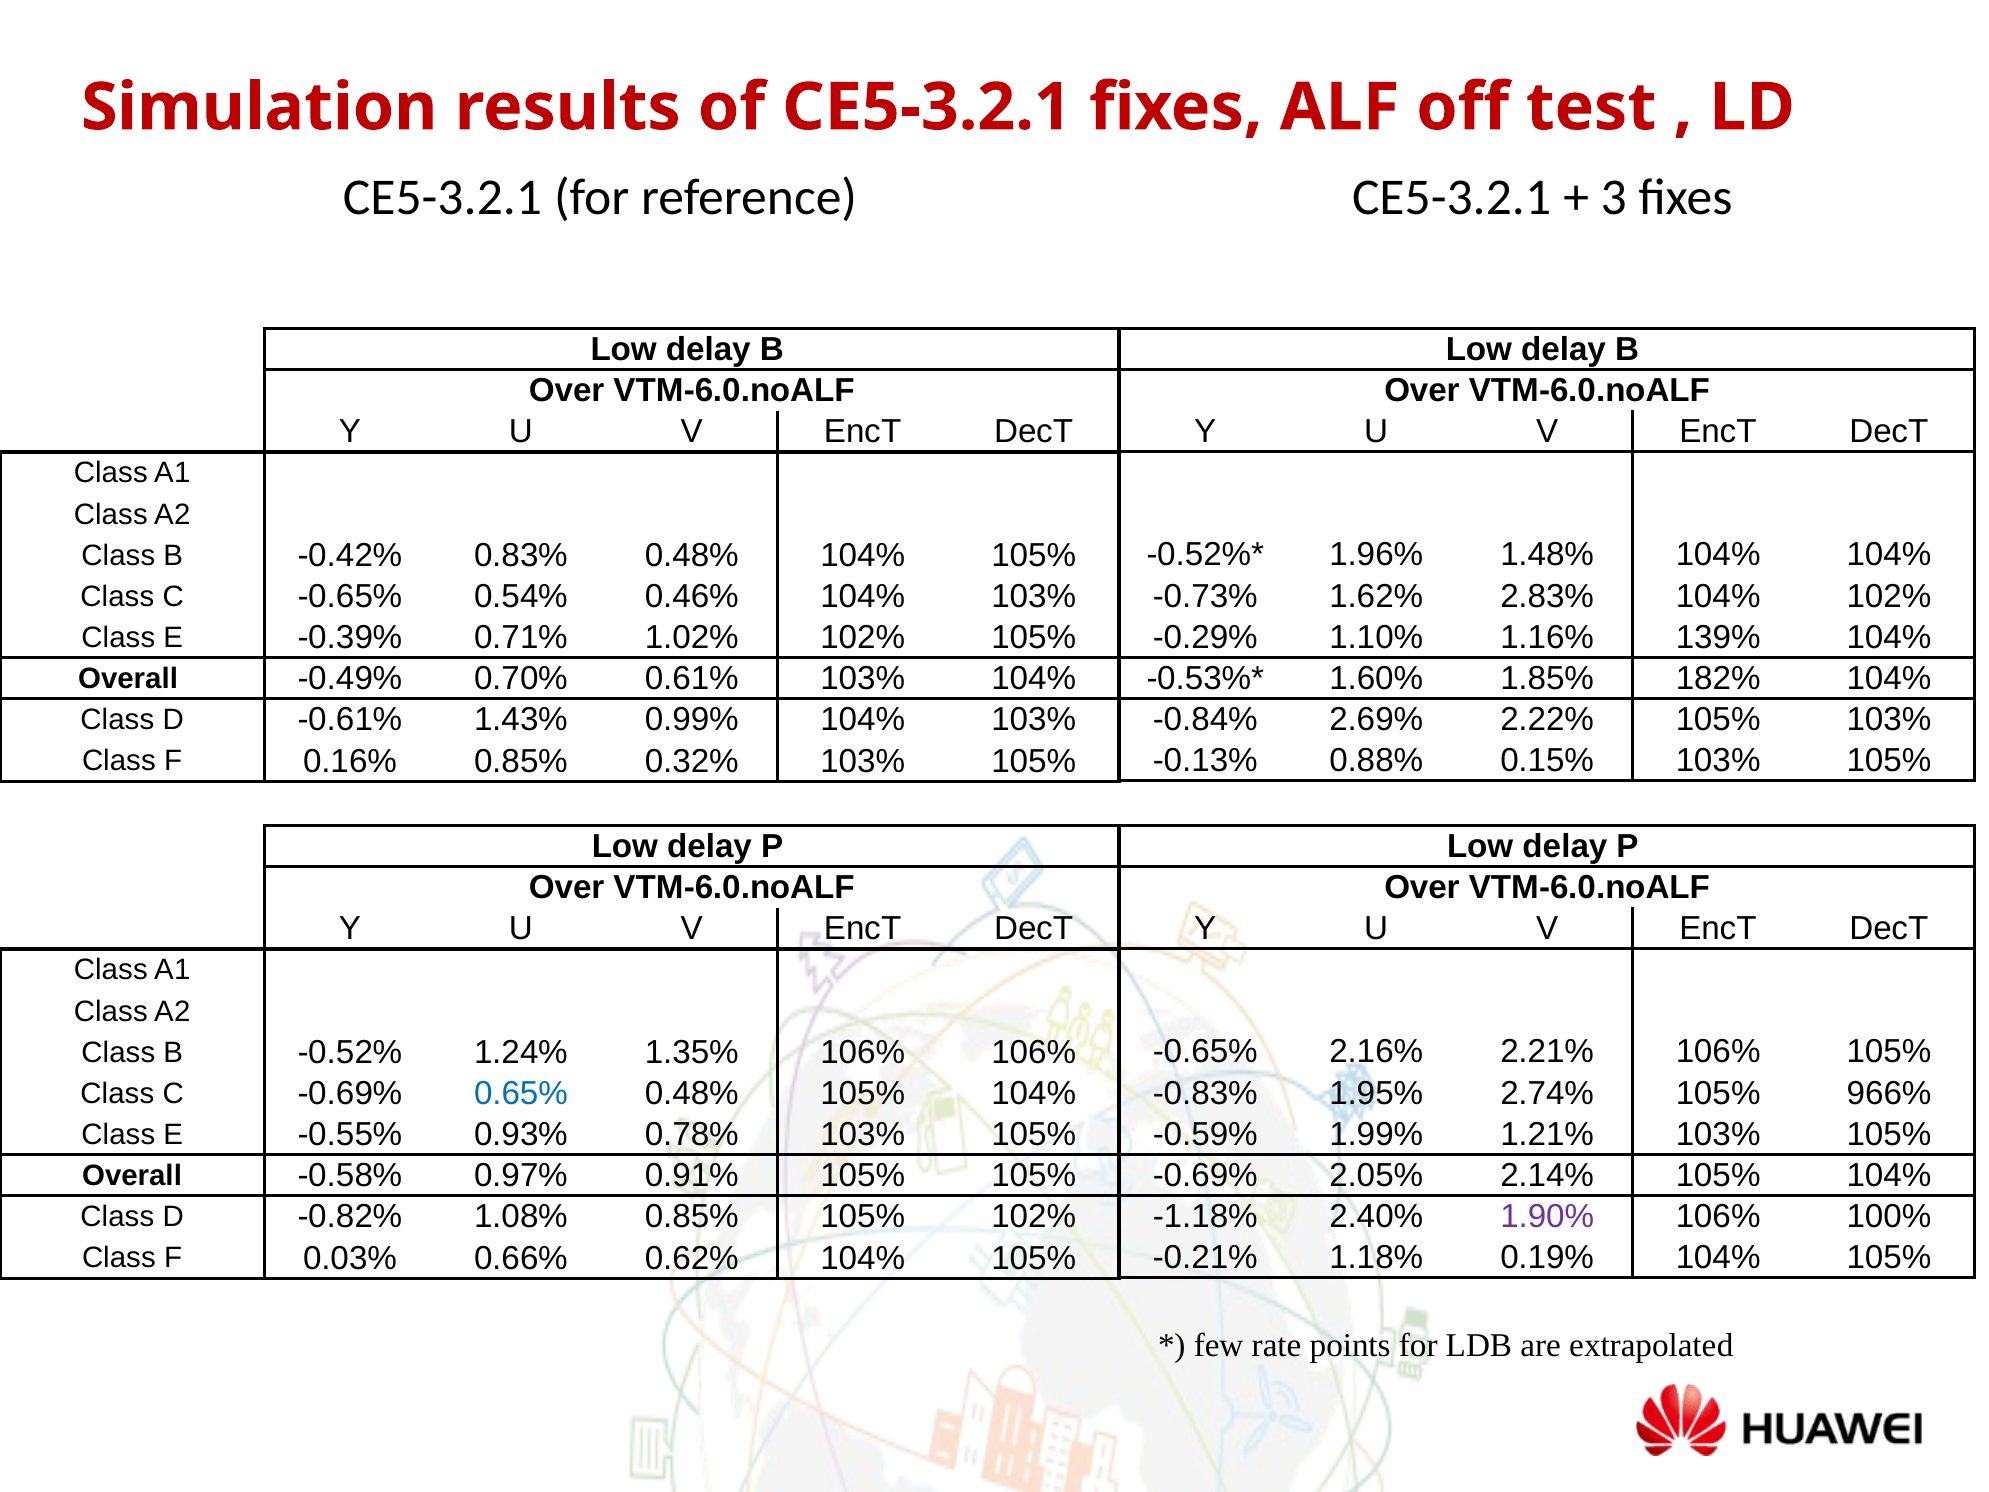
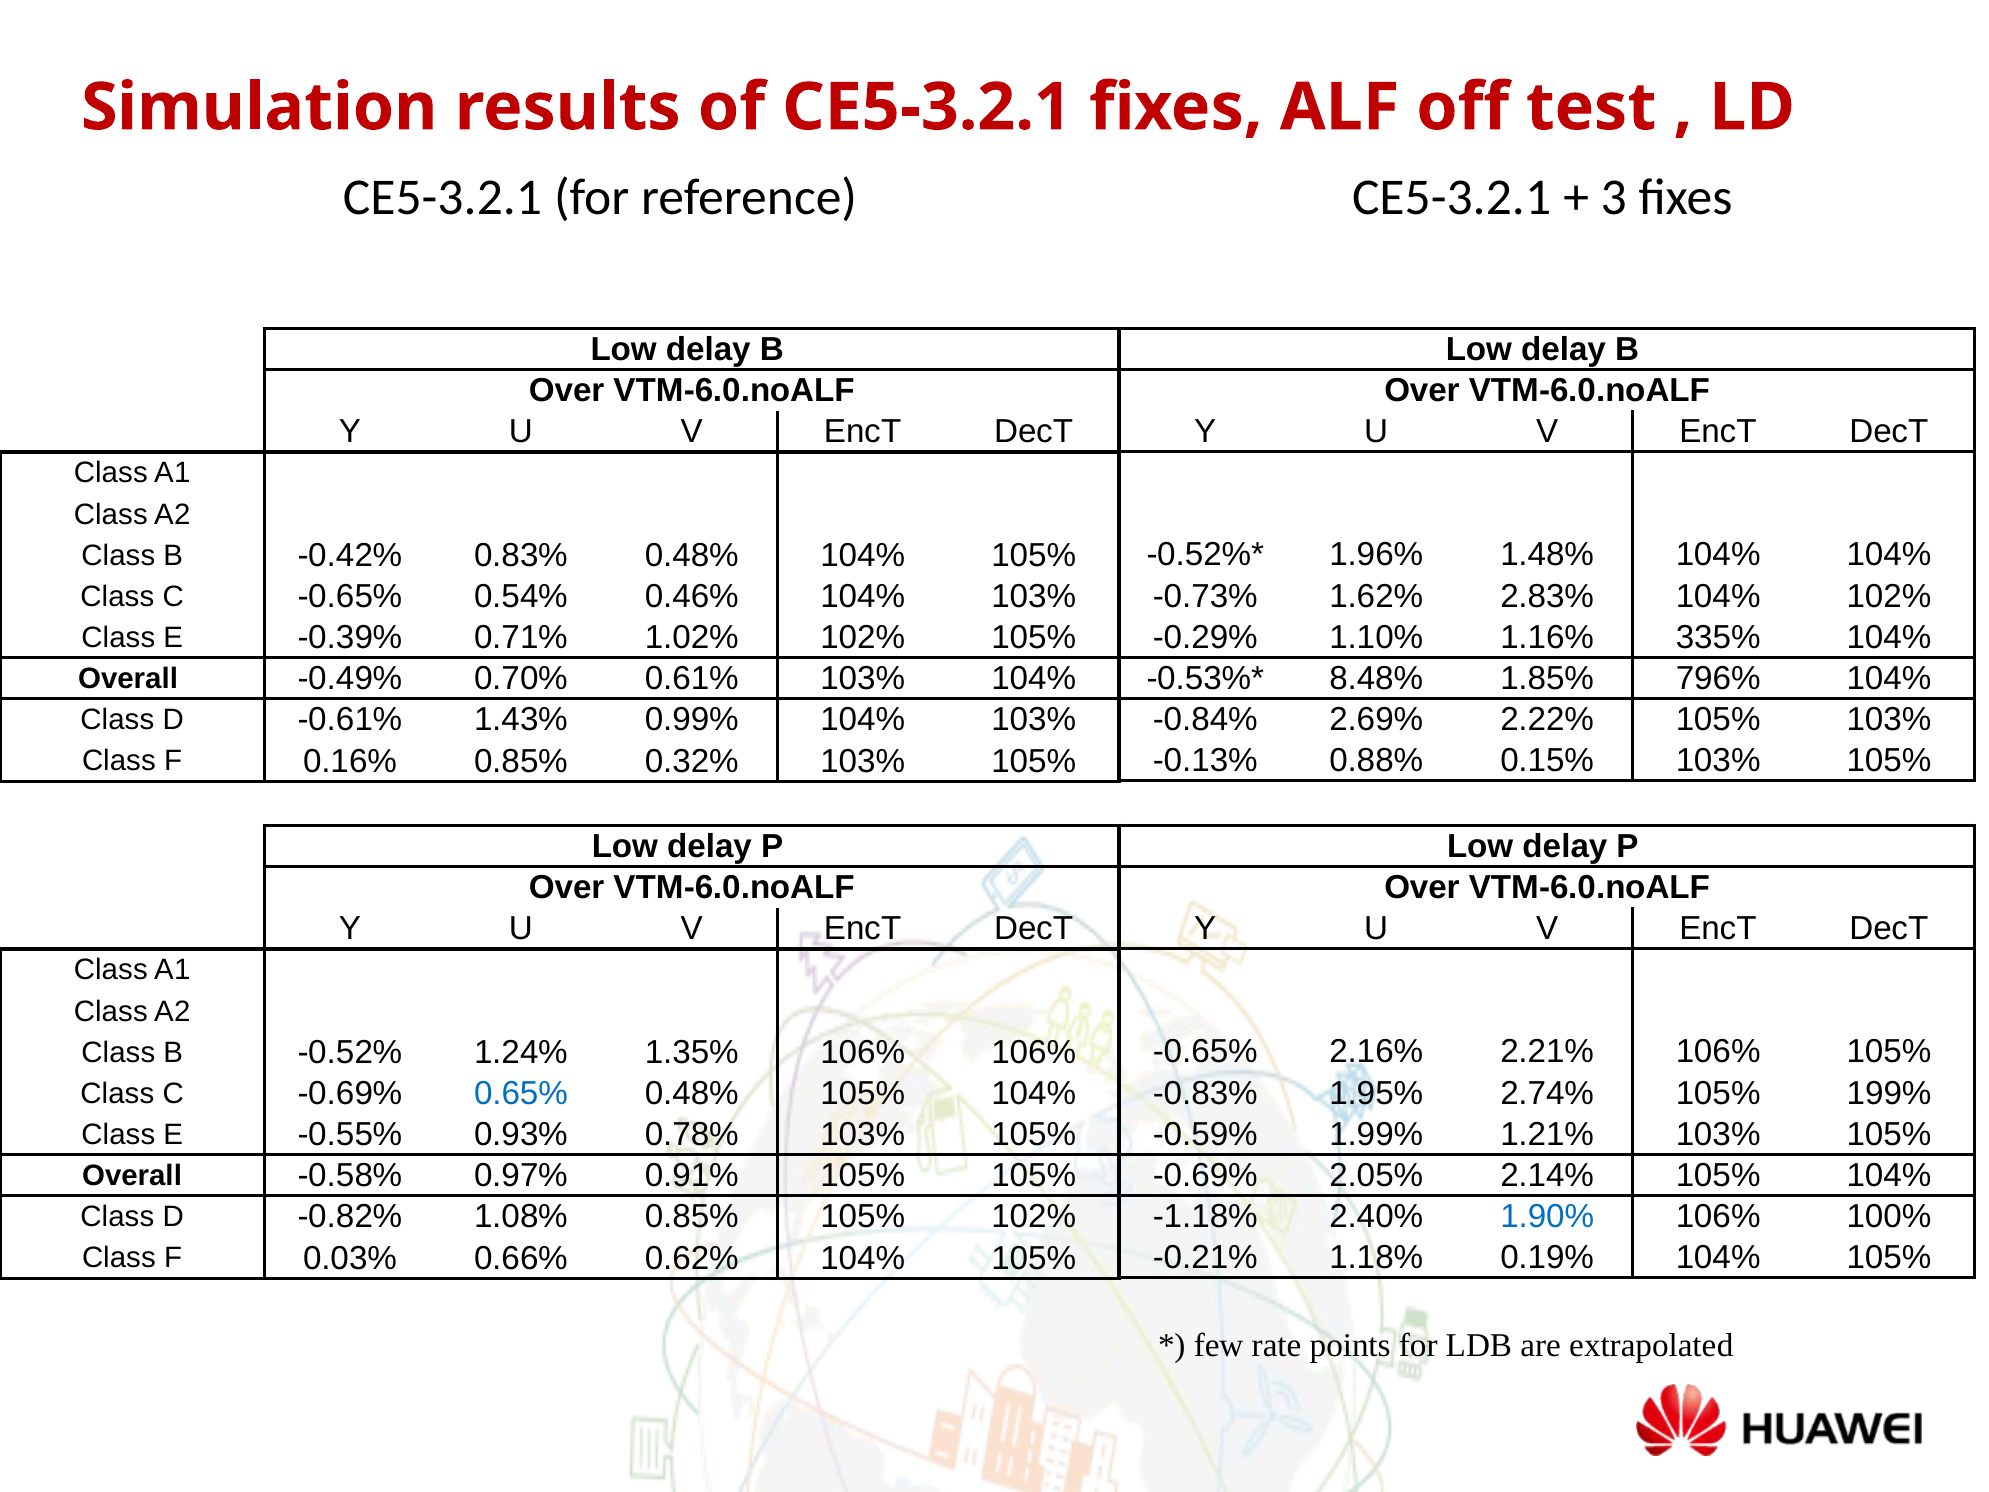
139%: 139% -> 335%
1.60%: 1.60% -> 8.48%
182%: 182% -> 796%
966%: 966% -> 199%
1.90% colour: purple -> blue
